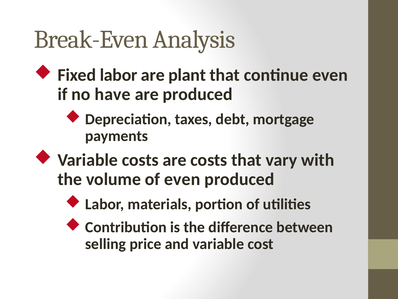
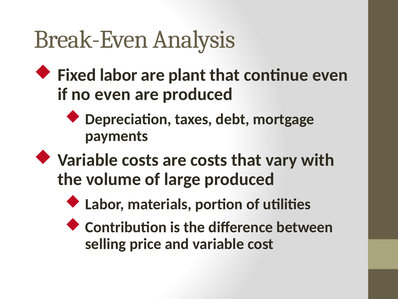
no have: have -> even
of even: even -> large
